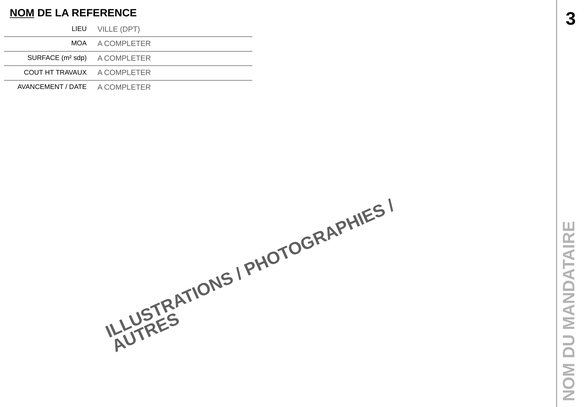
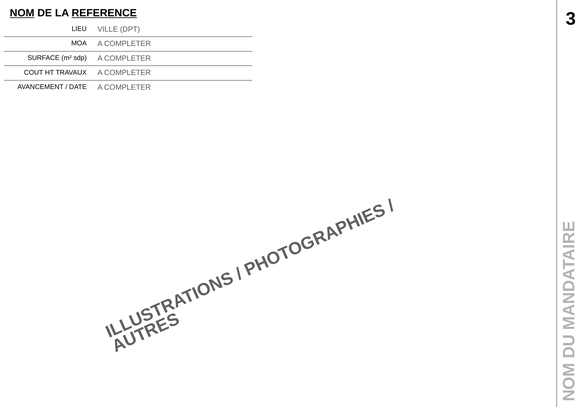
REFERENCE underline: none -> present
